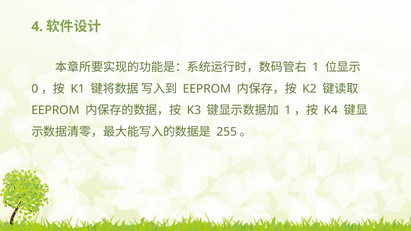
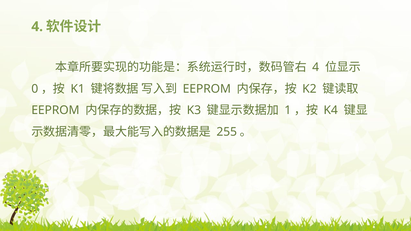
1 at (316, 67): 1 -> 4
